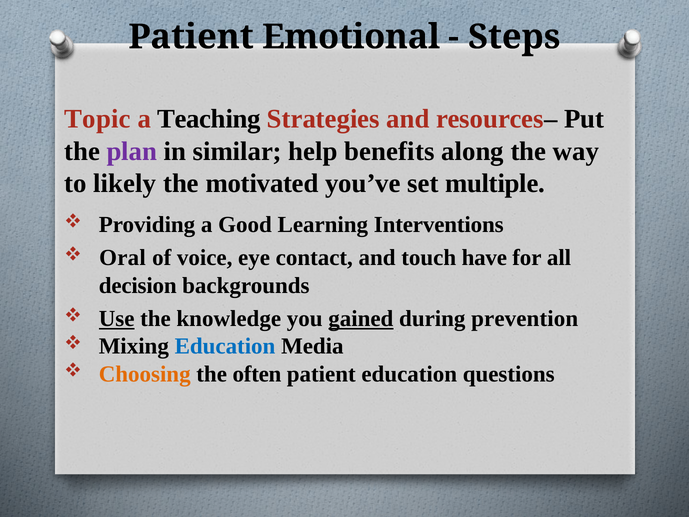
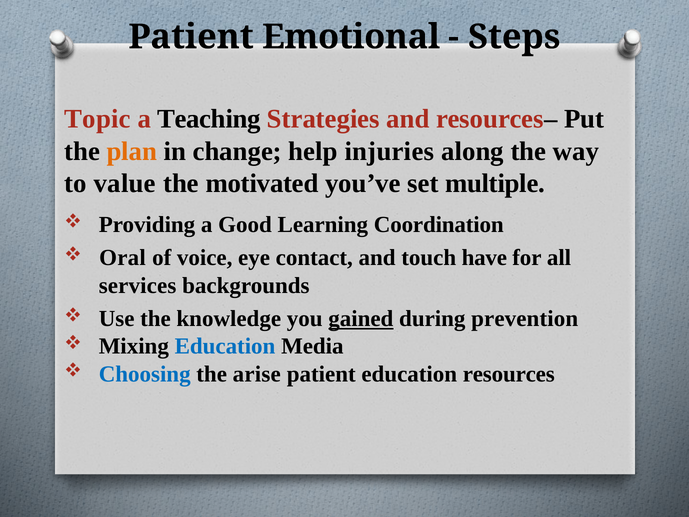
plan colour: purple -> orange
similar: similar -> change
benefits: benefits -> injuries
likely: likely -> value
Interventions: Interventions -> Coordination
decision: decision -> services
Use underline: present -> none
Choosing colour: orange -> blue
often: often -> arise
questions: questions -> resources
